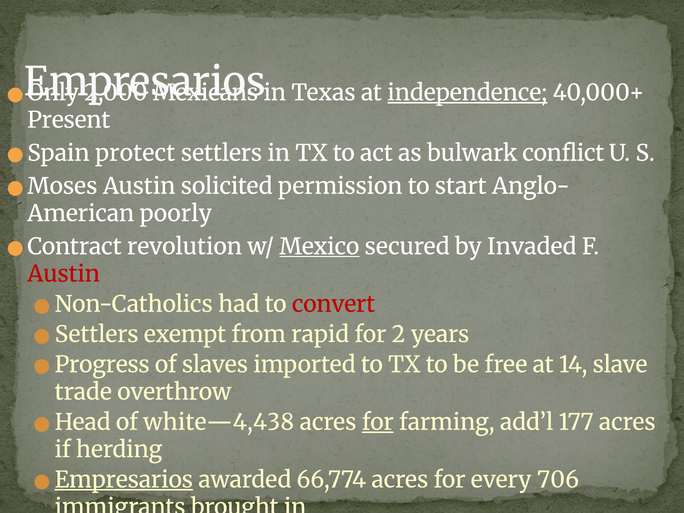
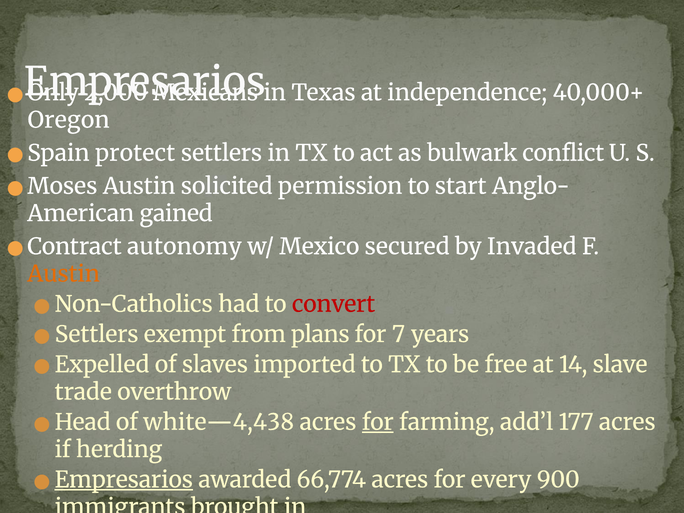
independence underline: present -> none
Present: Present -> Oregon
poorly: poorly -> gained
revolution: revolution -> autonomy
Mexico underline: present -> none
Austin at (64, 274) colour: red -> orange
rapid: rapid -> plans
2: 2 -> 7
Progress: Progress -> Expelled
706: 706 -> 900
